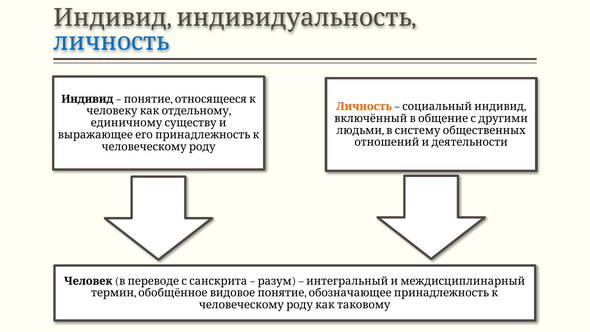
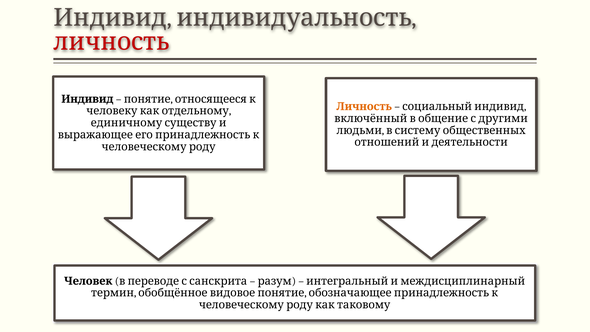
личность at (111, 42) colour: blue -> red
